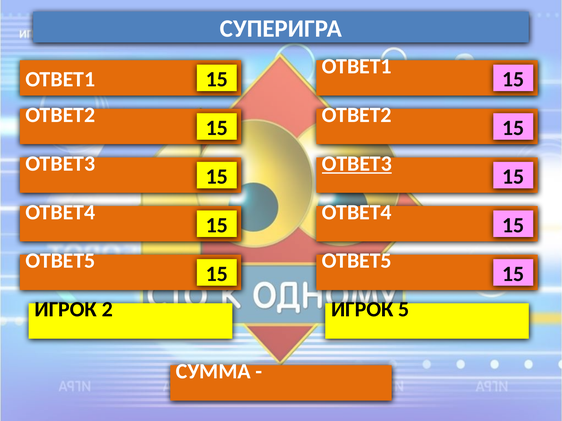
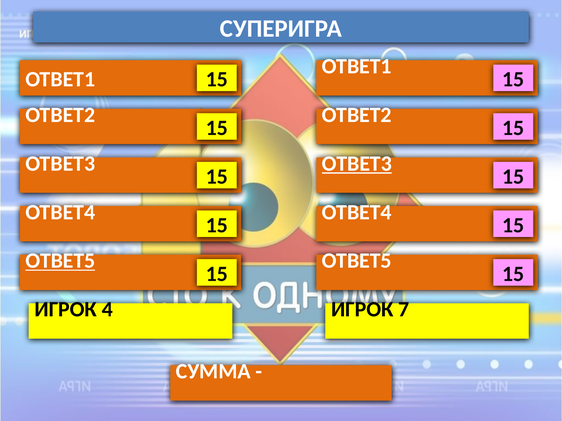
ОТВЕТ5 at (60, 261) underline: none -> present
2: 2 -> 4
5: 5 -> 7
